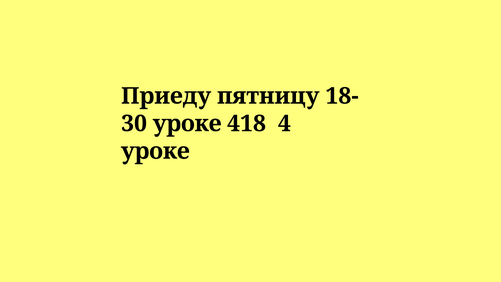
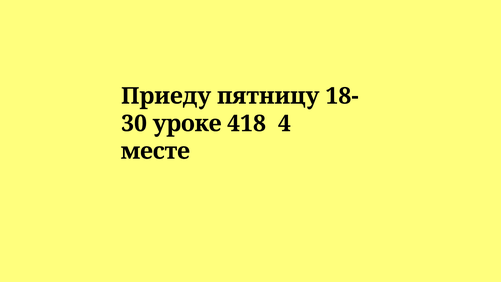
уроке at (155, 151): уроке -> месте
